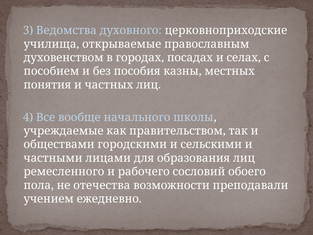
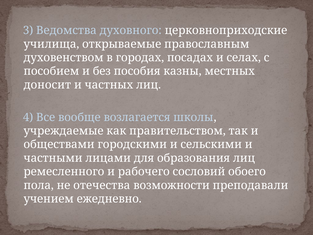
понятия: понятия -> доносит
начального: начального -> возлагается
